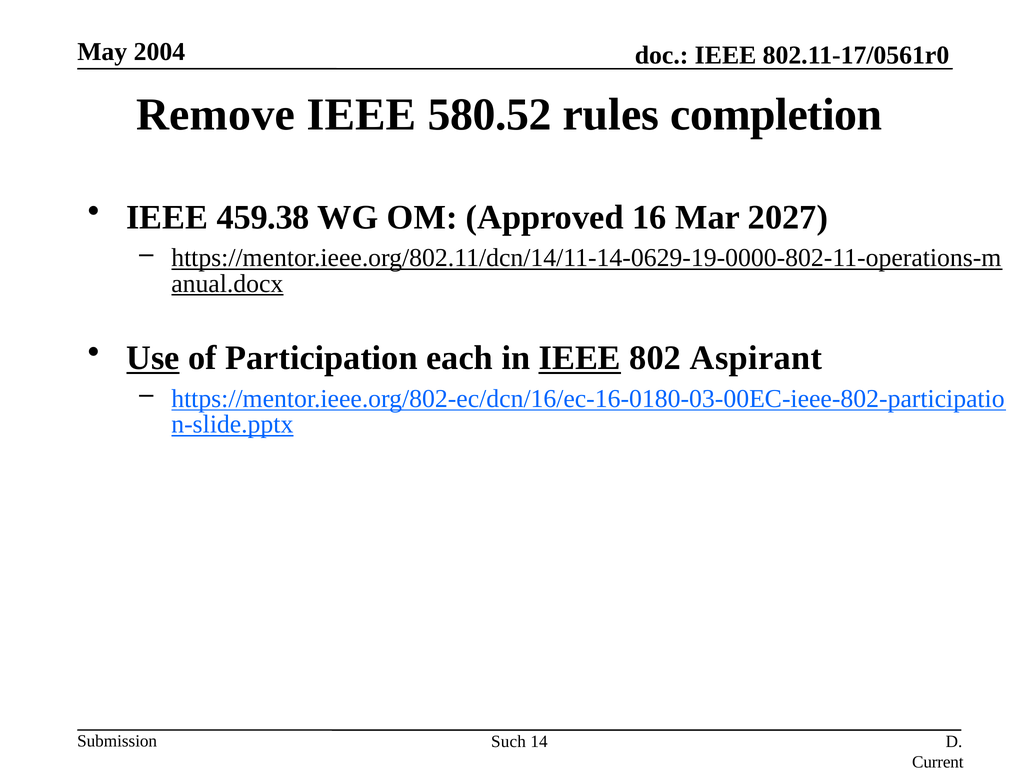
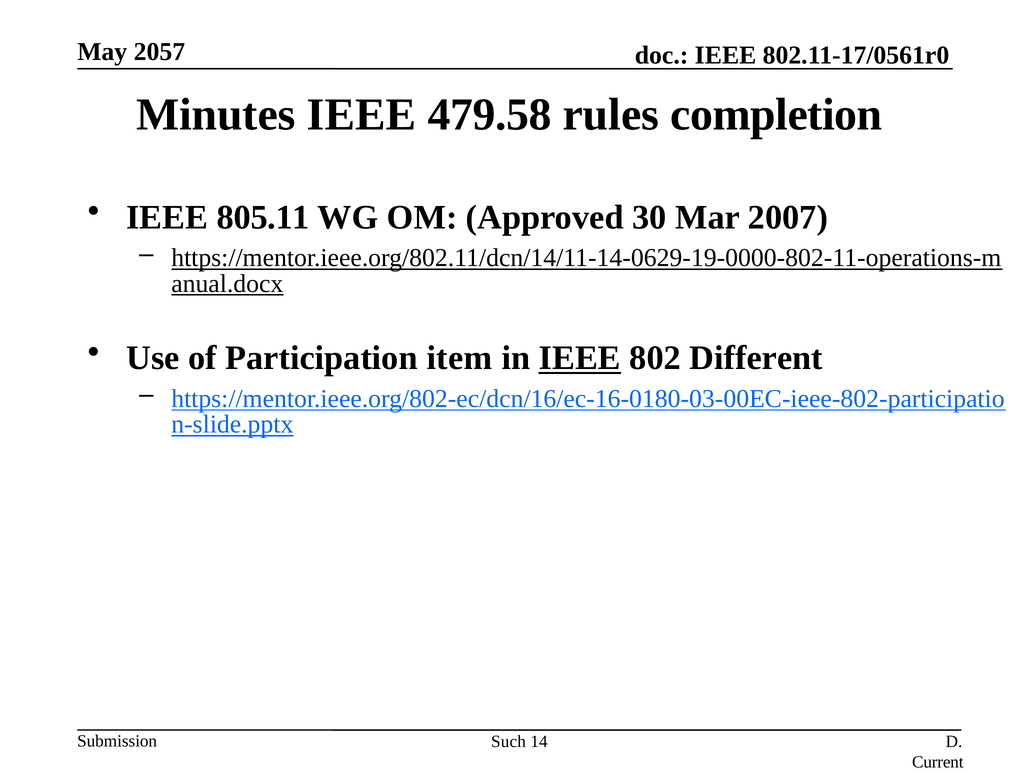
2004: 2004 -> 2057
Remove: Remove -> Minutes
580.52: 580.52 -> 479.58
459.38: 459.38 -> 805.11
16: 16 -> 30
2027: 2027 -> 2007
Use underline: present -> none
each: each -> item
Aspirant: Aspirant -> Different
